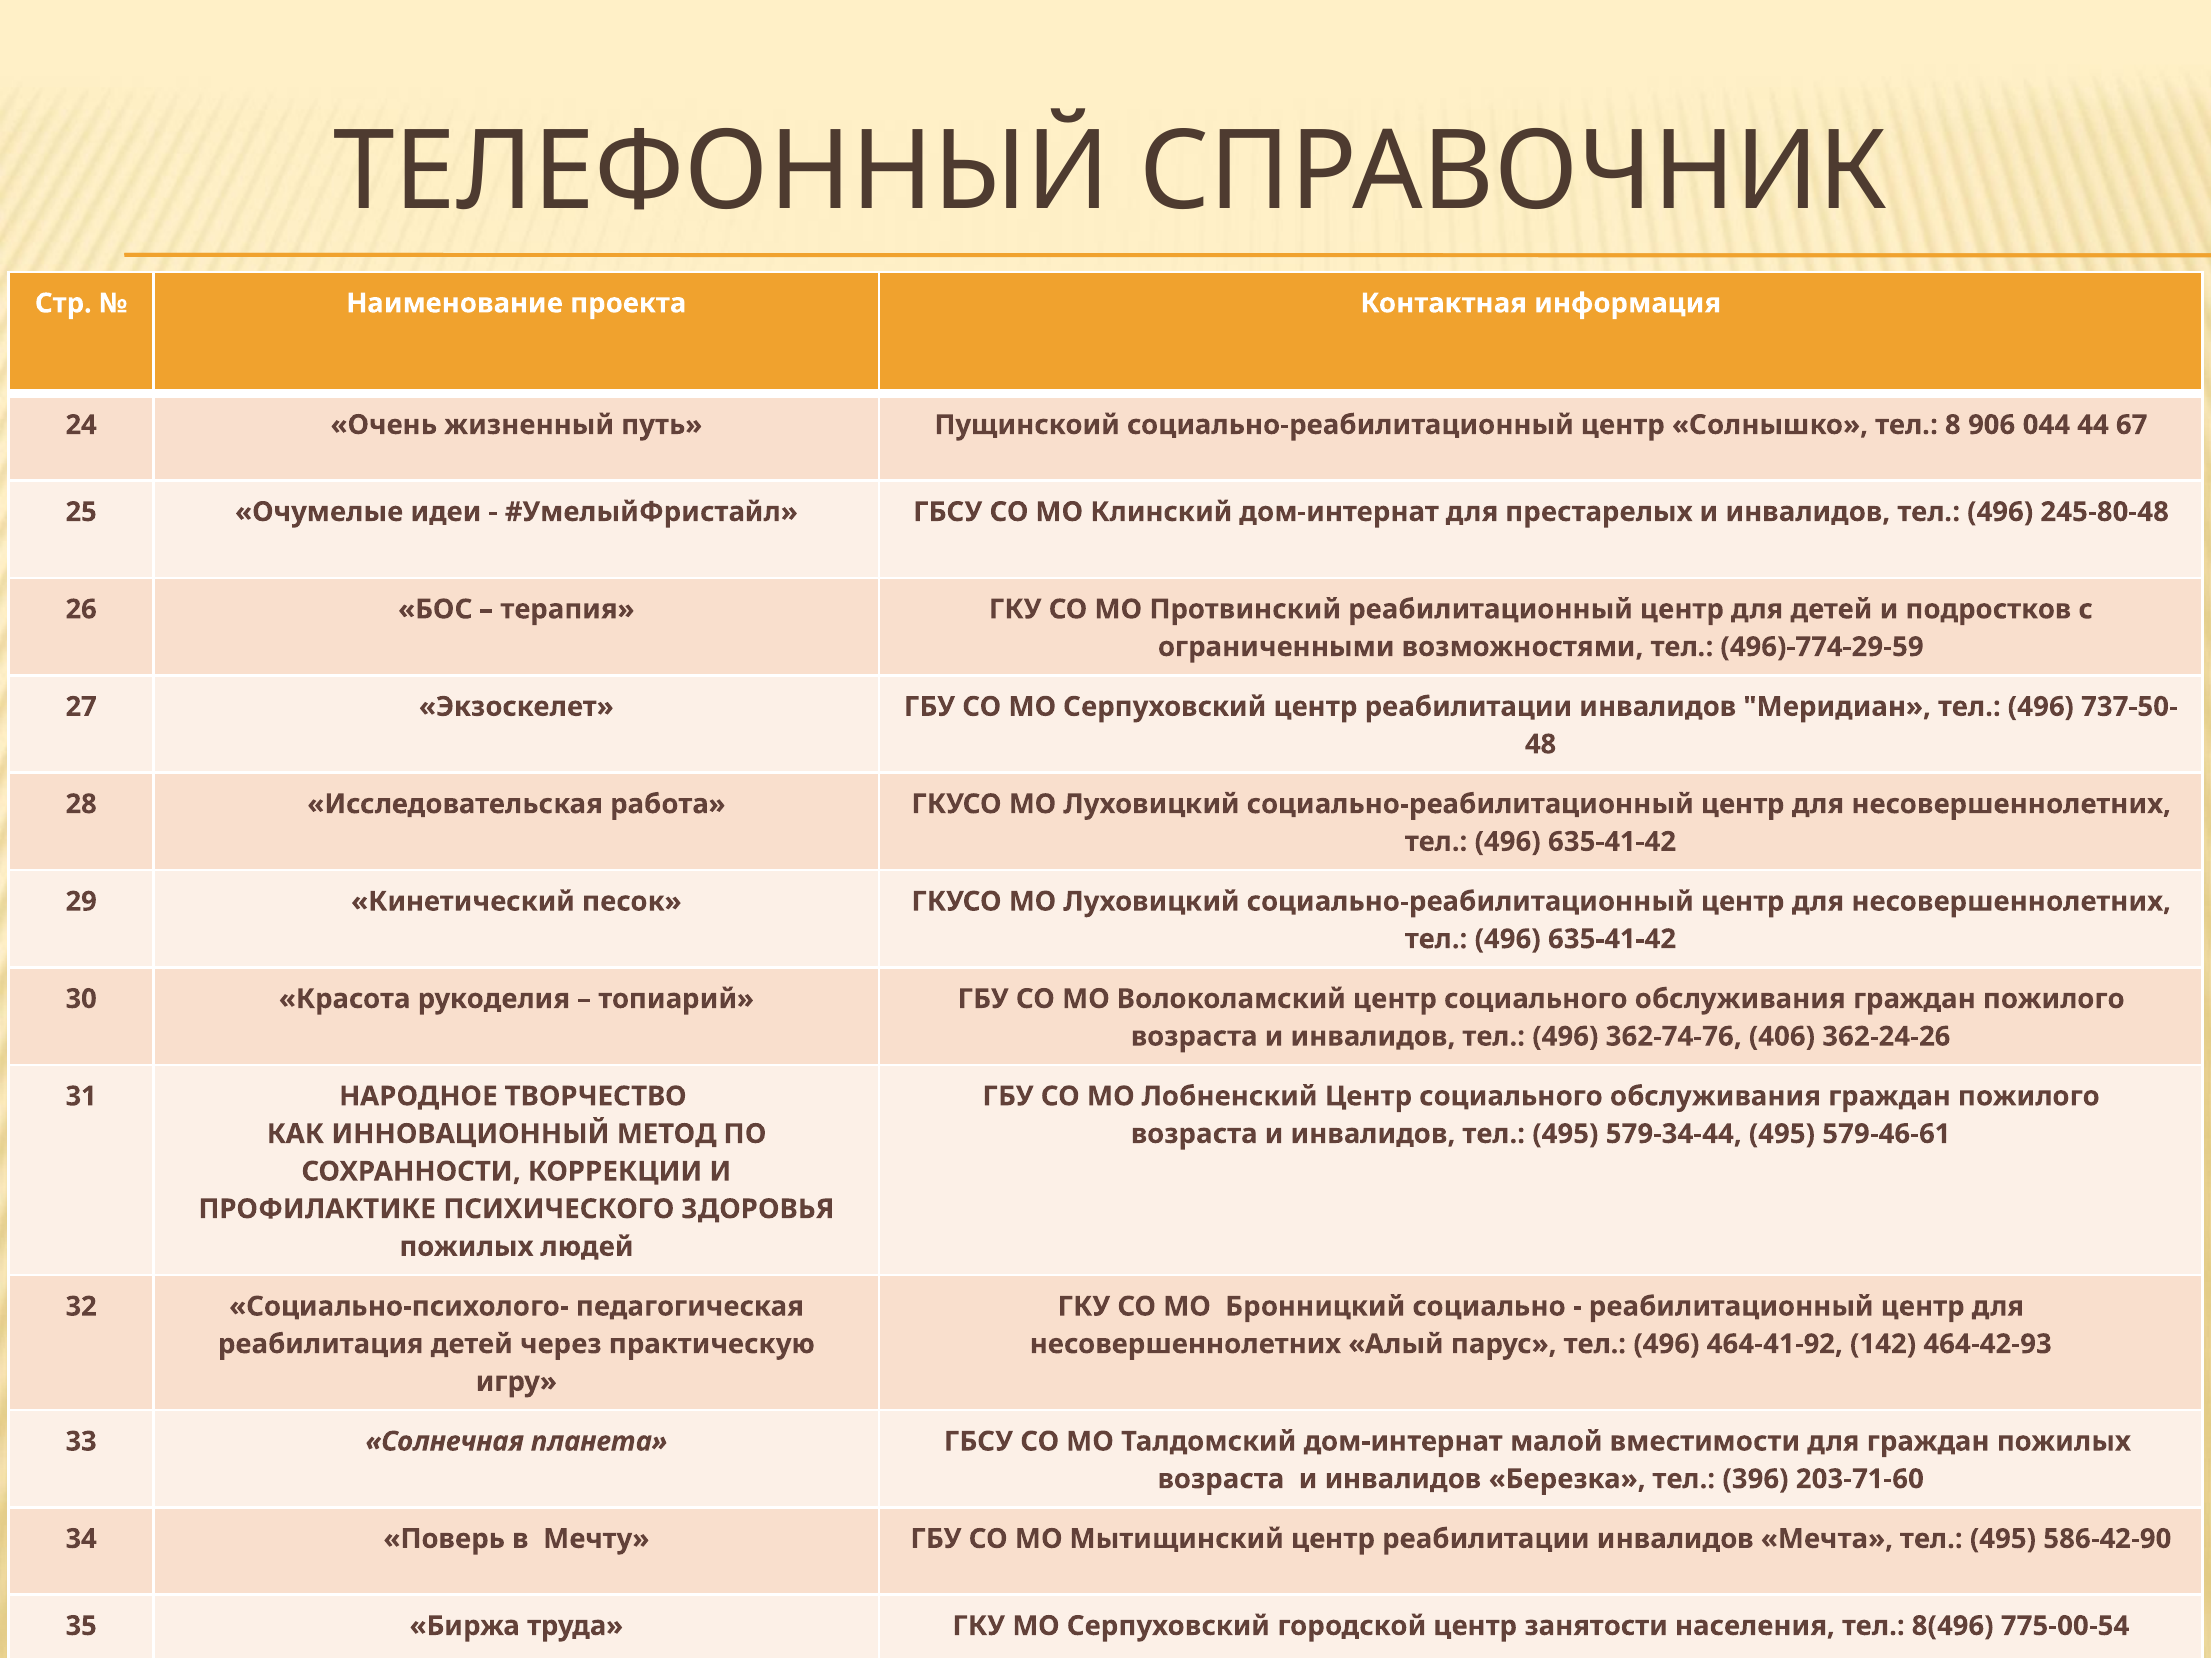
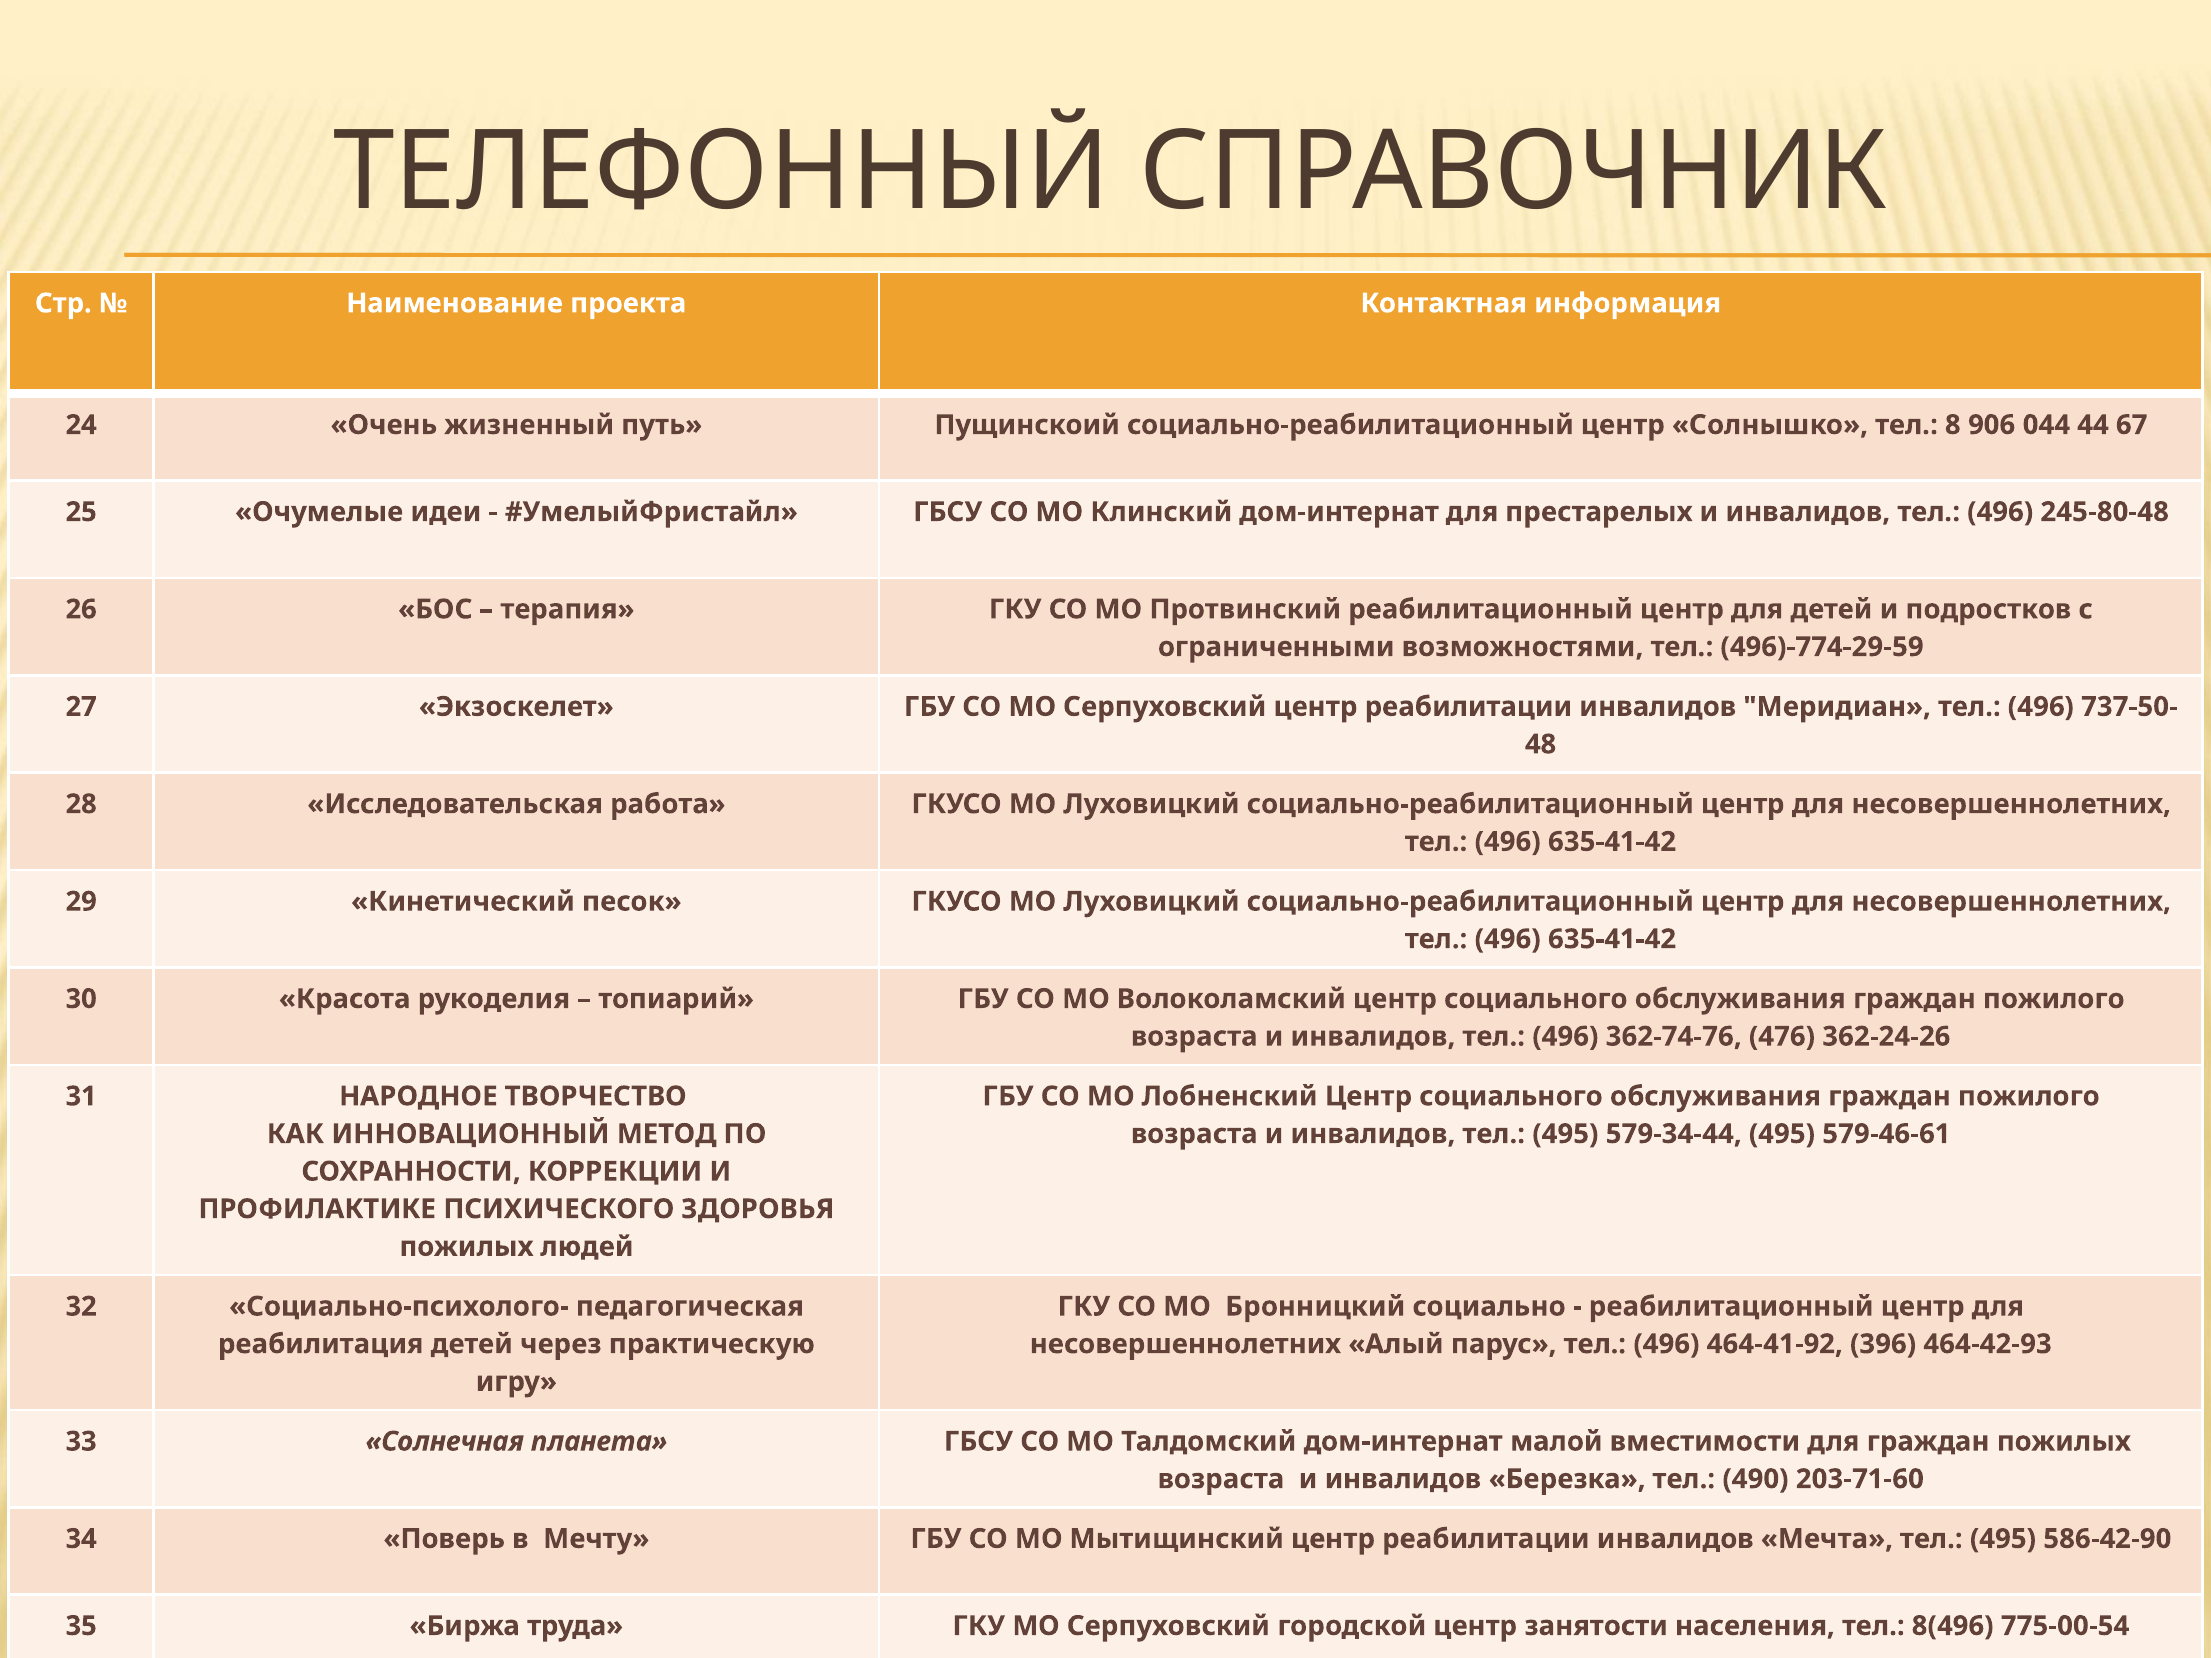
406: 406 -> 476
142: 142 -> 396
396: 396 -> 490
